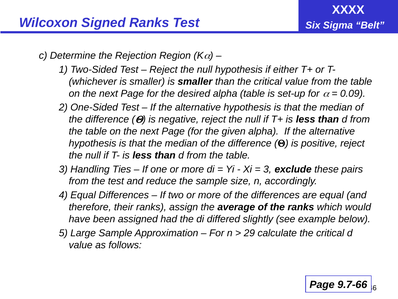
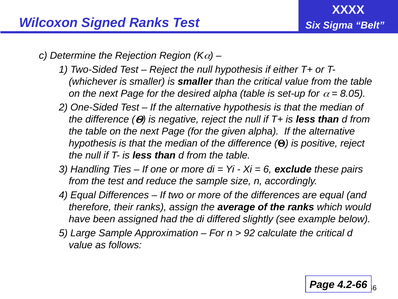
0.09: 0.09 -> 8.05
3 at (267, 169): 3 -> 6
29: 29 -> 92
9.7-66: 9.7-66 -> 4.2-66
